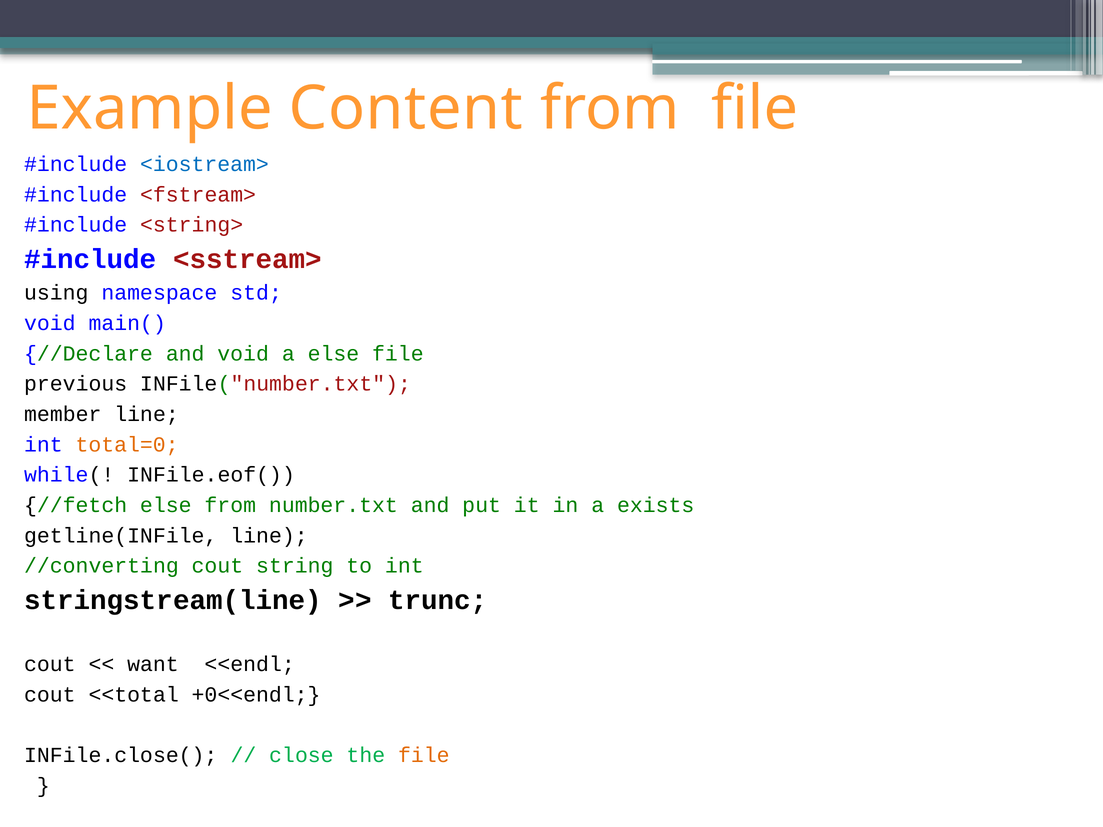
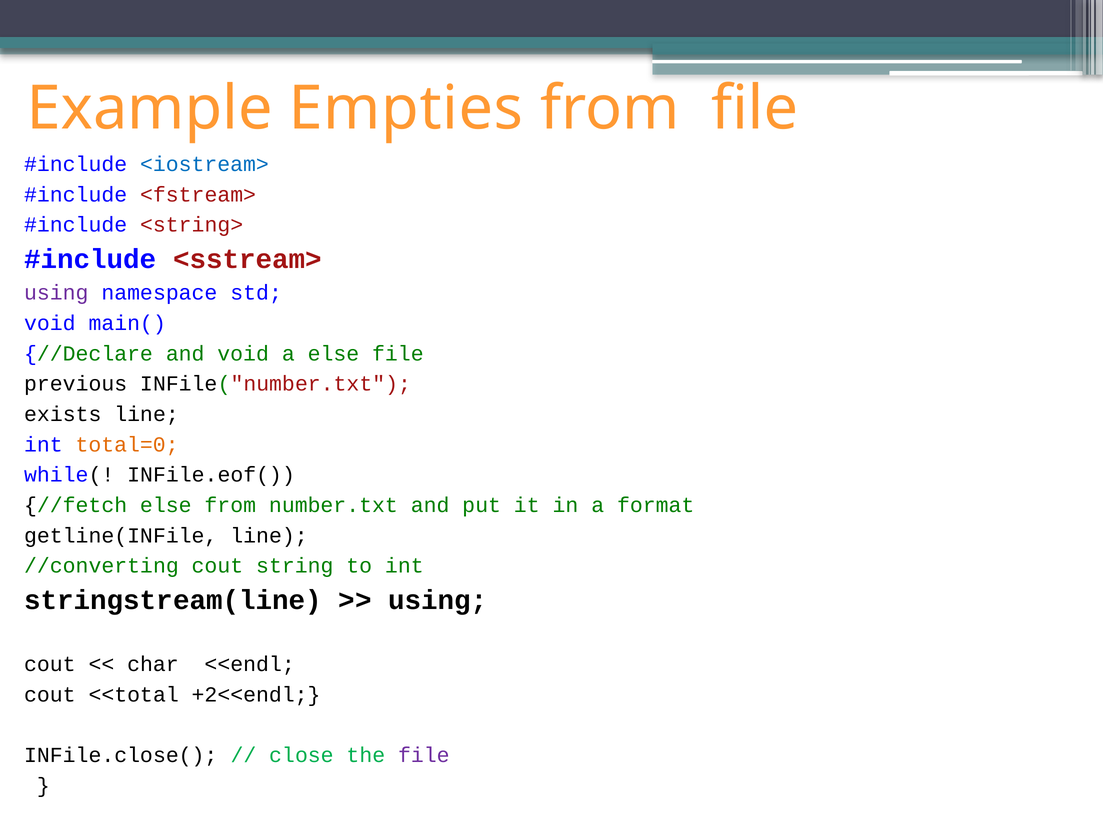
Content: Content -> Empties
using at (56, 293) colour: black -> purple
member: member -> exists
exists: exists -> format
trunc at (438, 601): trunc -> using
want: want -> char
+0<<endl: +0<<endl -> +2<<endl
file at (424, 756) colour: orange -> purple
